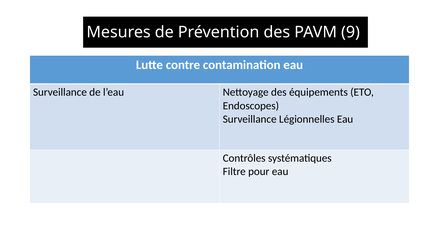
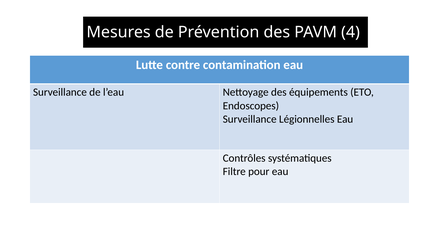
9: 9 -> 4
